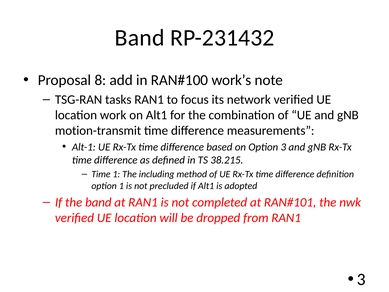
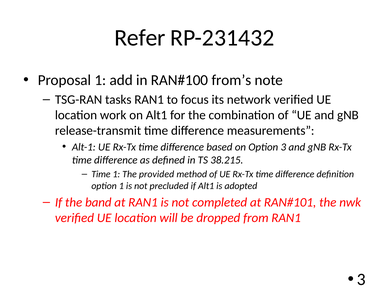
Band at (140, 38): Band -> Refer
Proposal 8: 8 -> 1
work’s: work’s -> from’s
motion-transmit: motion-transmit -> release-transmit
including: including -> provided
